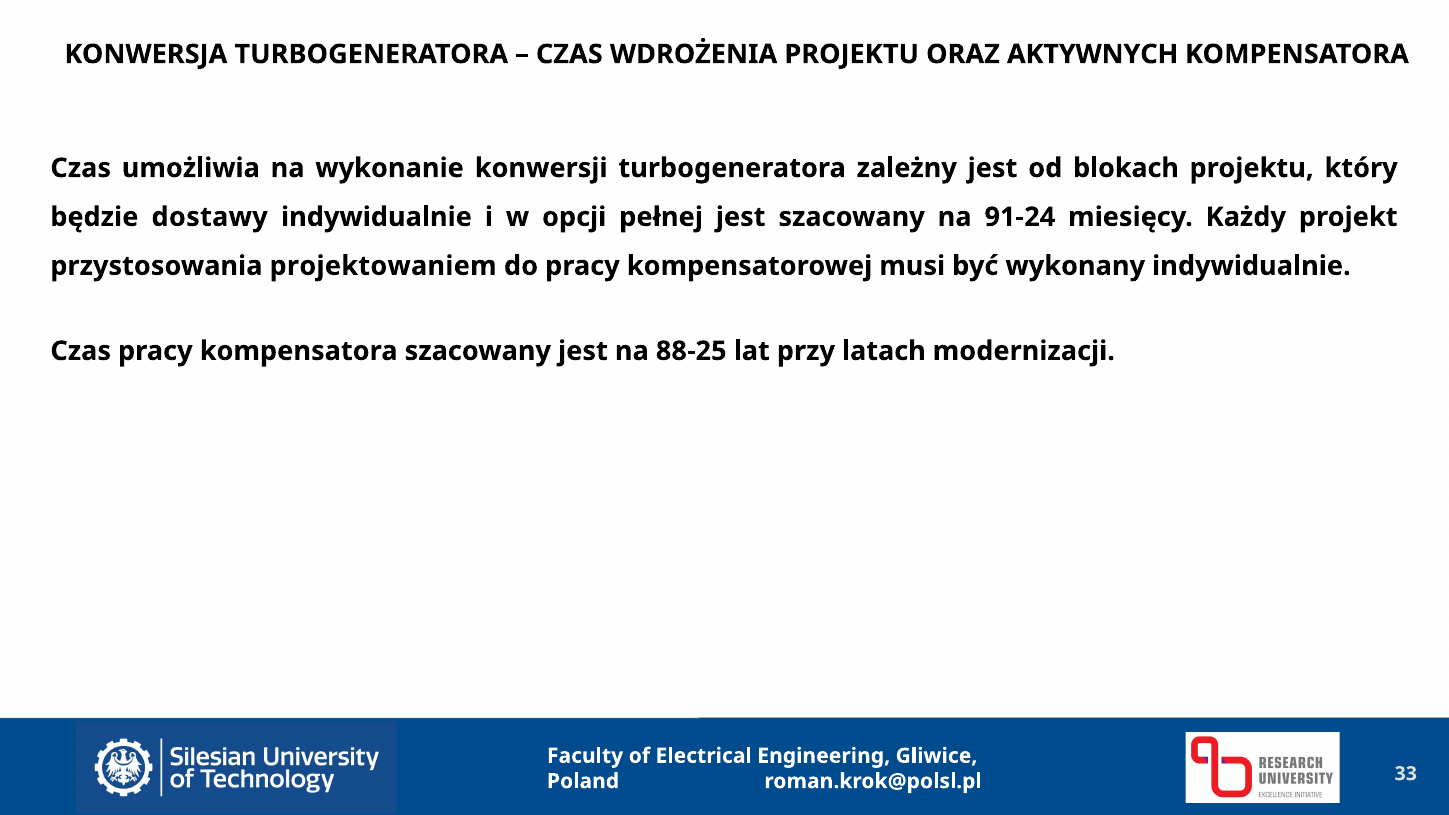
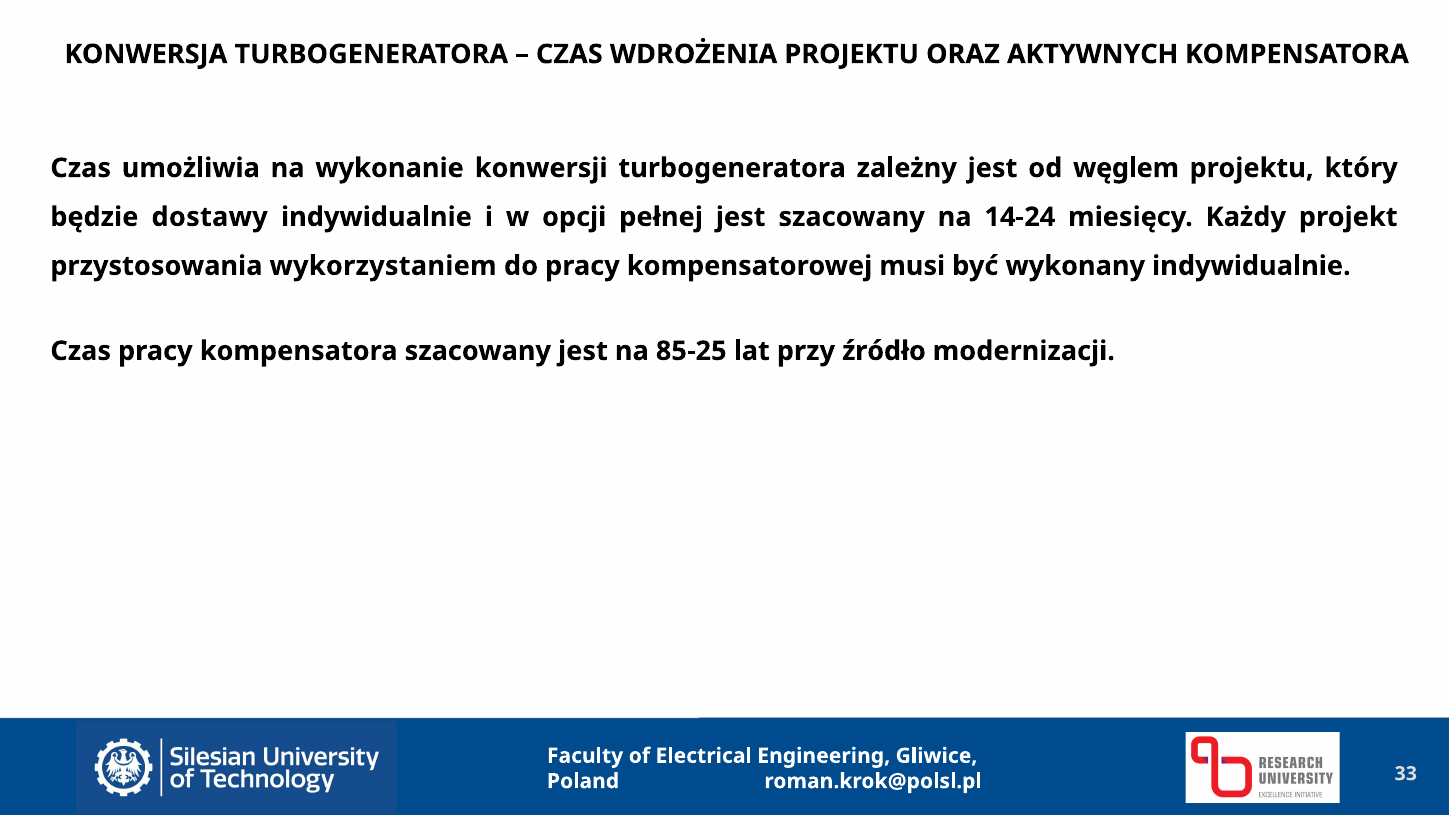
blokach: blokach -> węglem
91-24: 91-24 -> 14-24
projektowaniem: projektowaniem -> wykorzystaniem
88-25: 88-25 -> 85-25
latach: latach -> źródło
